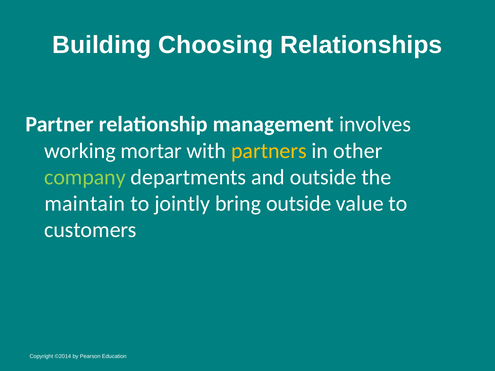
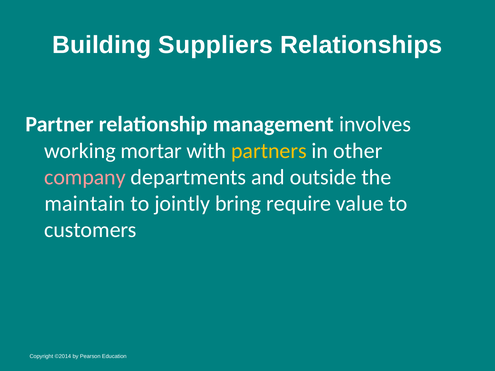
Choosing: Choosing -> Suppliers
company colour: light green -> pink
bring outside: outside -> require
